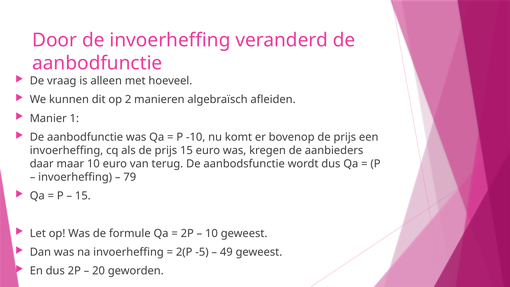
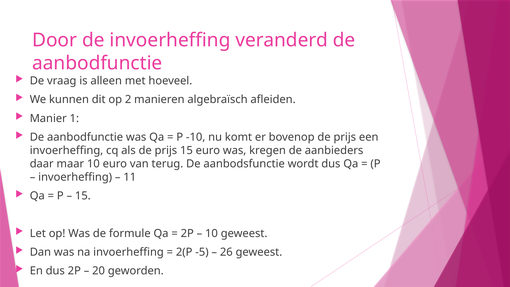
79: 79 -> 11
49: 49 -> 26
